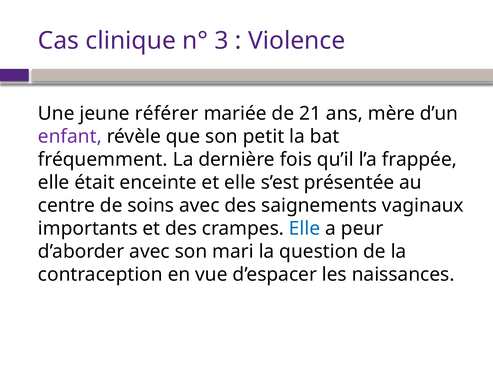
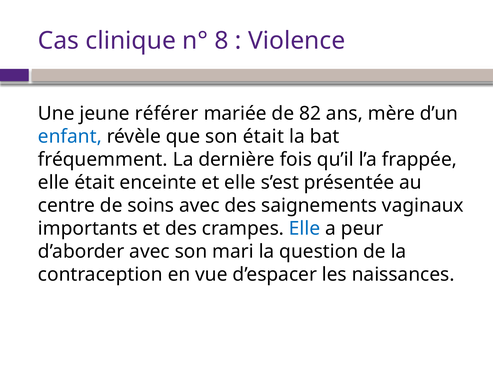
3: 3 -> 8
21: 21 -> 82
enfant colour: purple -> blue
son petit: petit -> était
